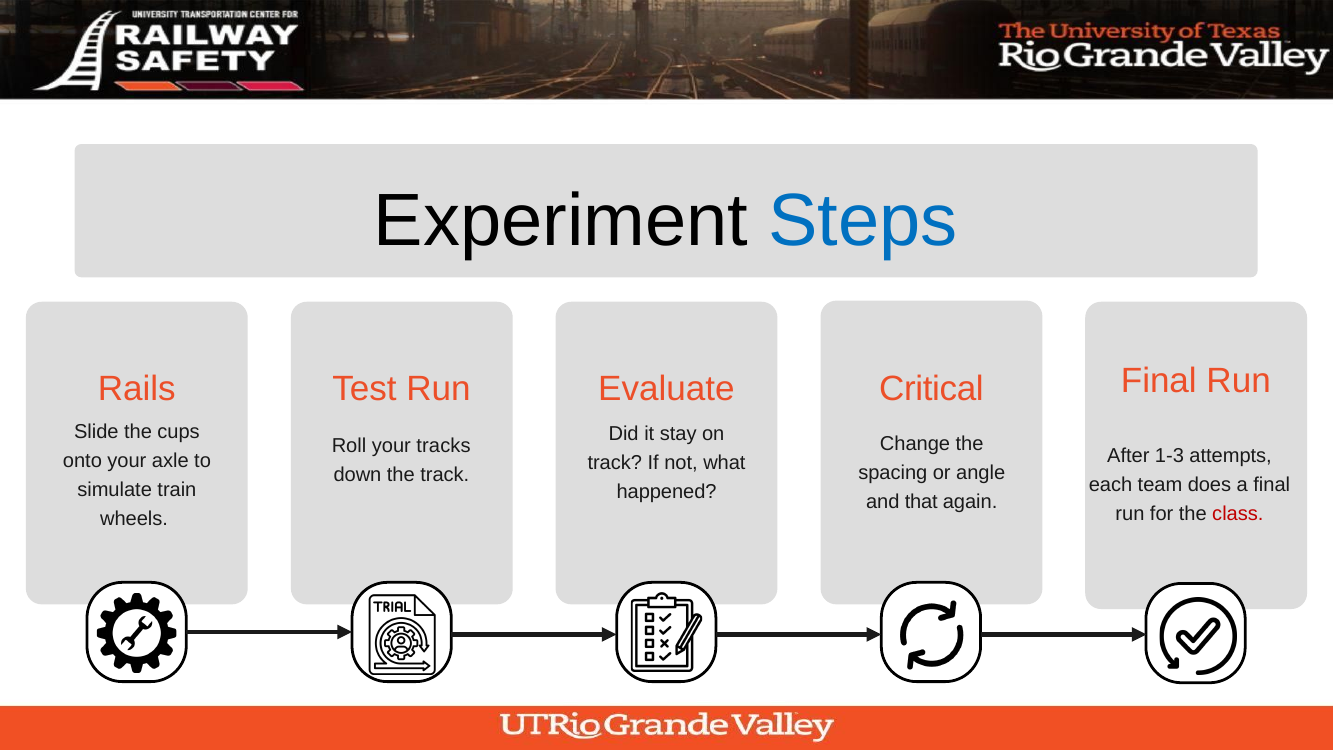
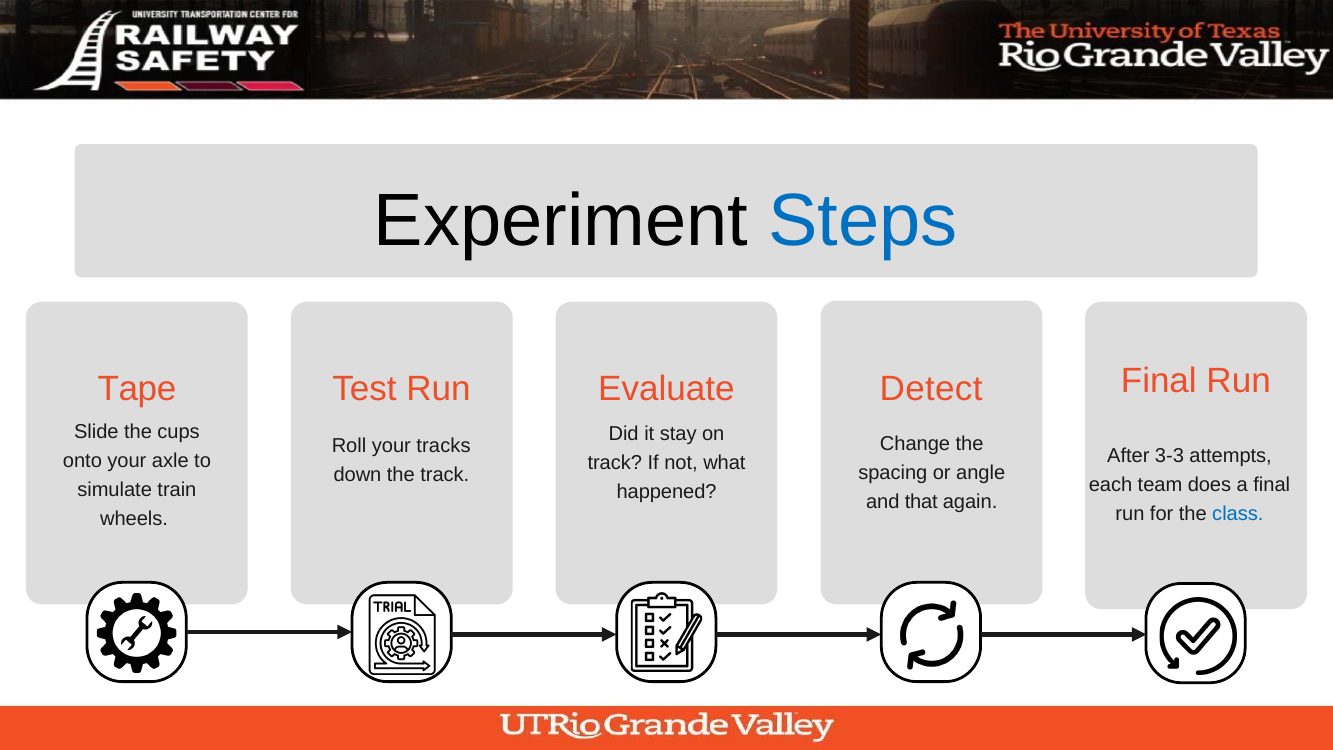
Rails: Rails -> Tape
Critical: Critical -> Detect
1-3: 1-3 -> 3-3
class colour: red -> blue
